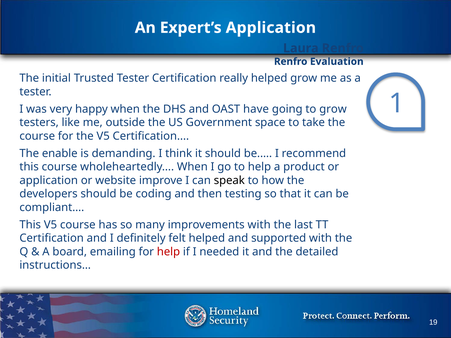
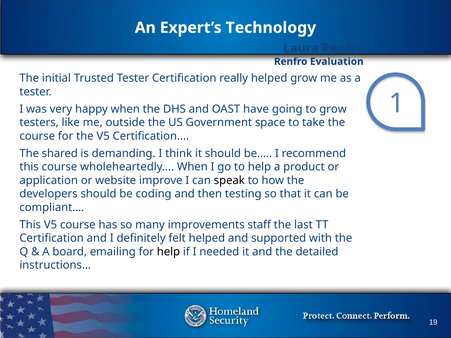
Expert’s Application: Application -> Technology
enable: enable -> shared
improvements with: with -> staff
help at (168, 252) colour: red -> black
